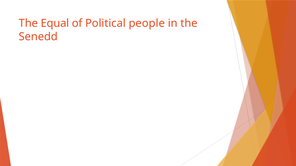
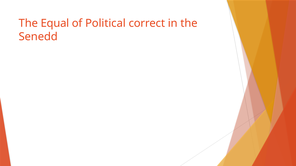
people: people -> correct
